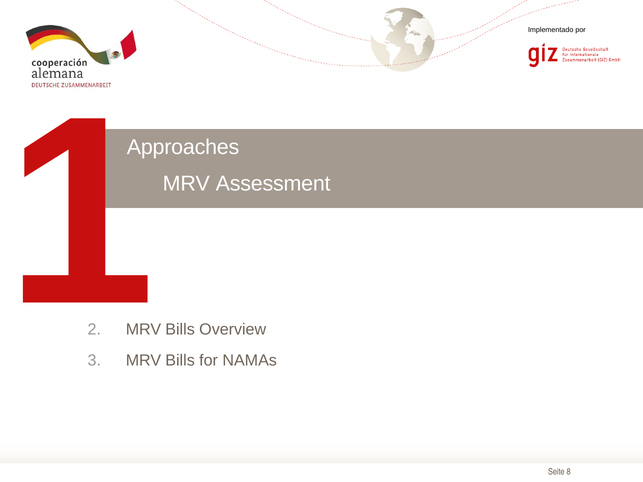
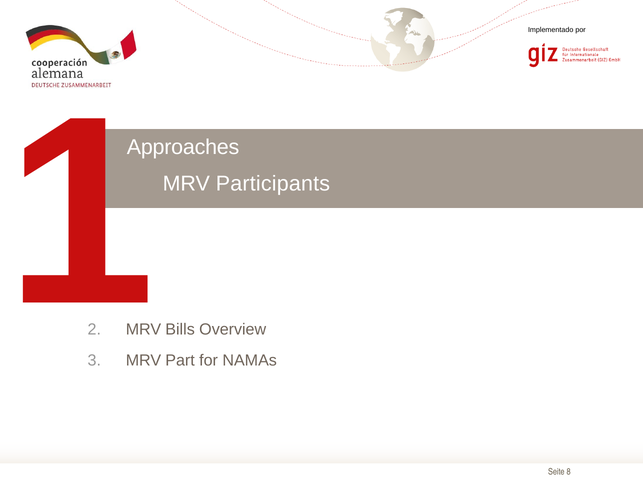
Assessment: Assessment -> Participants
Bills at (180, 361): Bills -> Part
